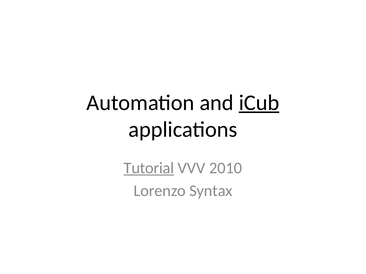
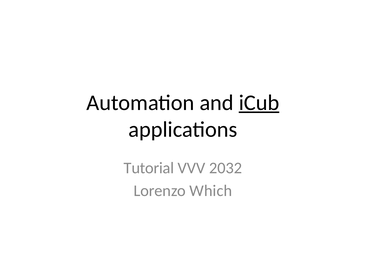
Tutorial underline: present -> none
2010: 2010 -> 2032
Syntax: Syntax -> Which
